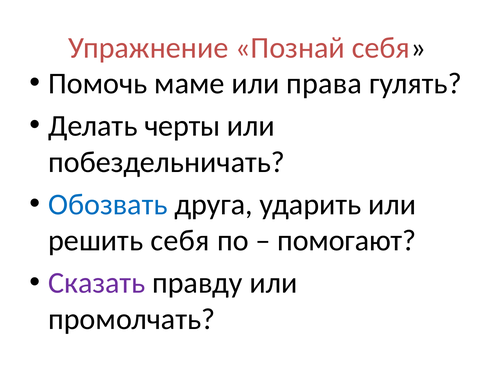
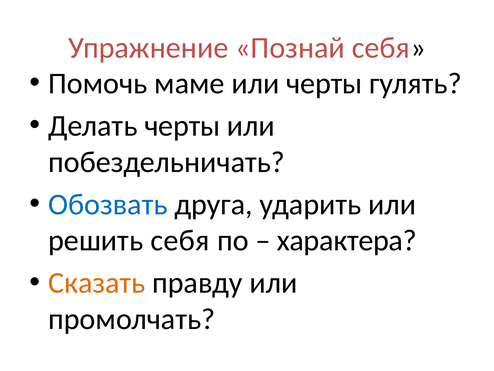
или права: права -> черты
помогают: помогают -> характера
Сказать colour: purple -> orange
